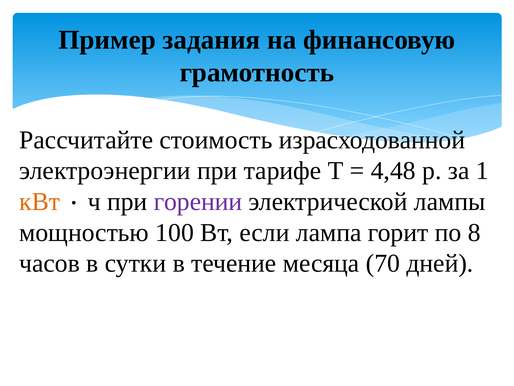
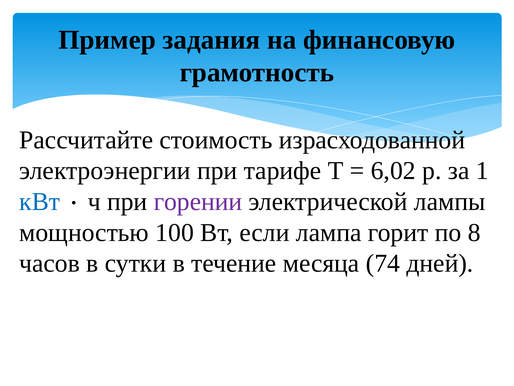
4,48: 4,48 -> 6,02
кВт colour: orange -> blue
70: 70 -> 74
